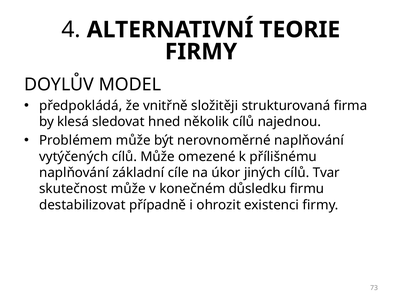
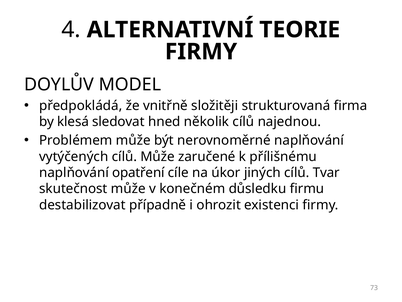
omezené: omezené -> zaručené
základní: základní -> opatření
